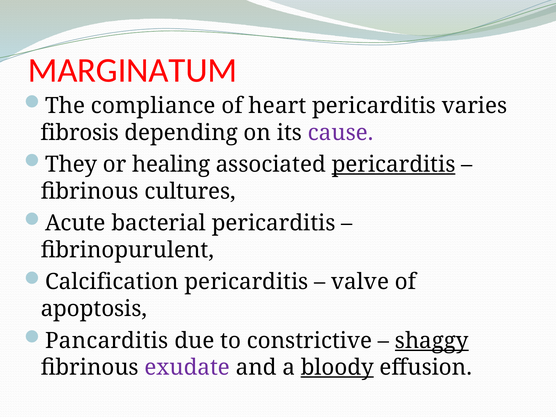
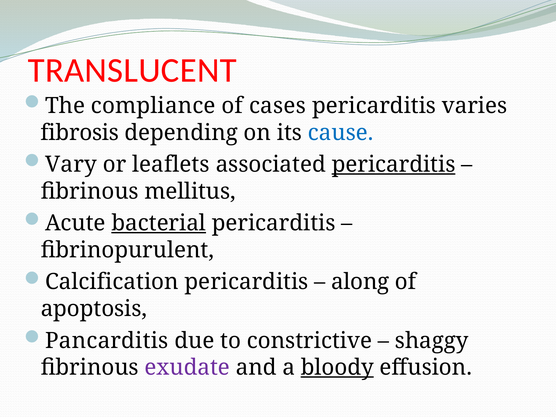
MARGINATUM: MARGINATUM -> TRANSLUCENT
heart: heart -> cases
cause colour: purple -> blue
They: They -> Vary
healing: healing -> leaflets
cultures: cultures -> mellitus
bacterial underline: none -> present
valve: valve -> along
shaggy underline: present -> none
